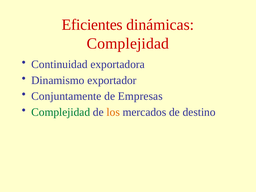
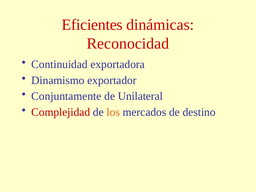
Complejidad at (128, 44): Complejidad -> Reconocidad
Empresas: Empresas -> Unilateral
Complejidad at (61, 112) colour: green -> red
